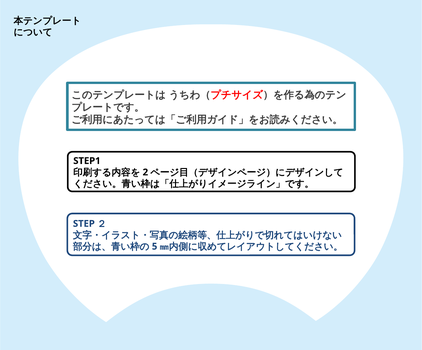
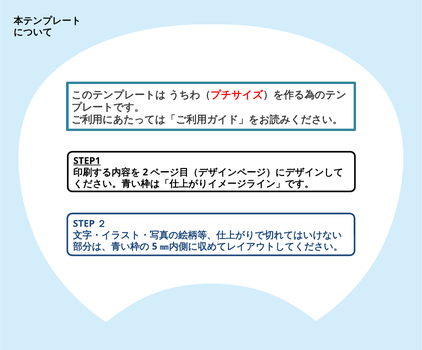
STEP1 underline: none -> present
